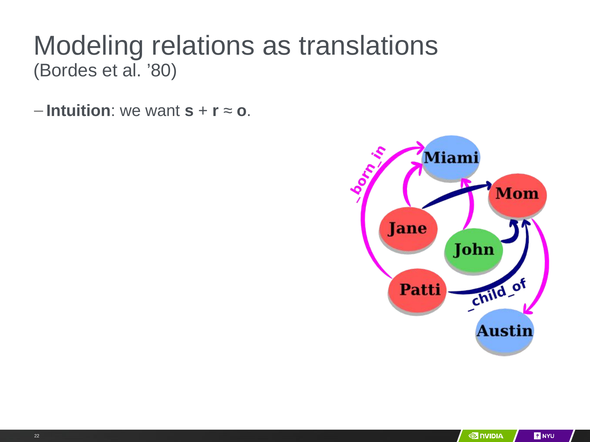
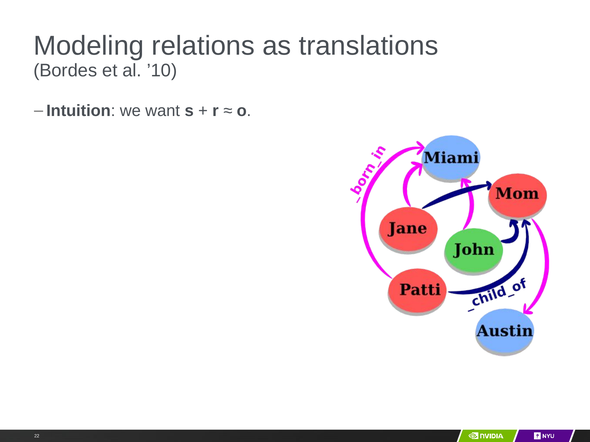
’80: ’80 -> ’10
